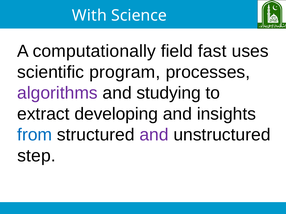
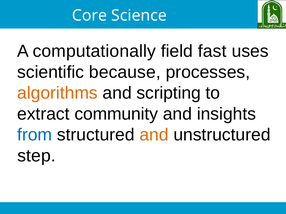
With: With -> Core
program: program -> because
algorithms colour: purple -> orange
studying: studying -> scripting
developing: developing -> community
and at (154, 135) colour: purple -> orange
